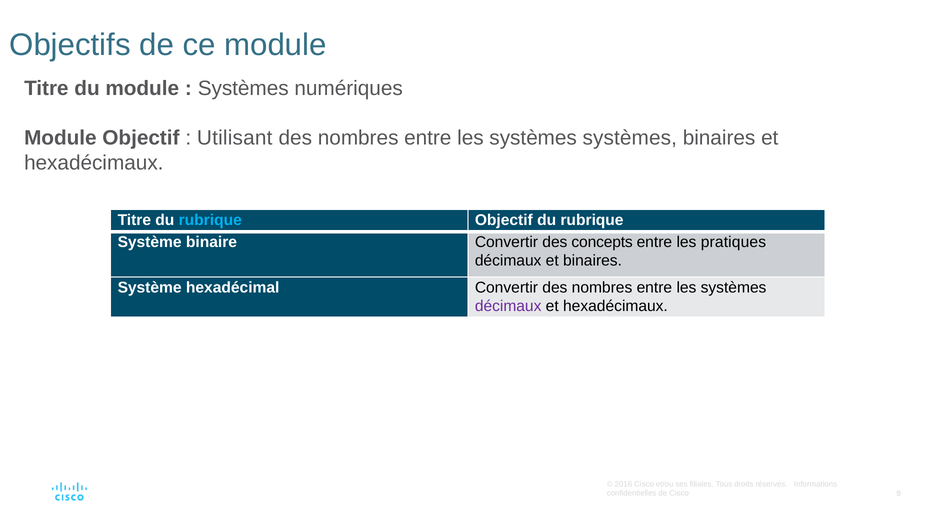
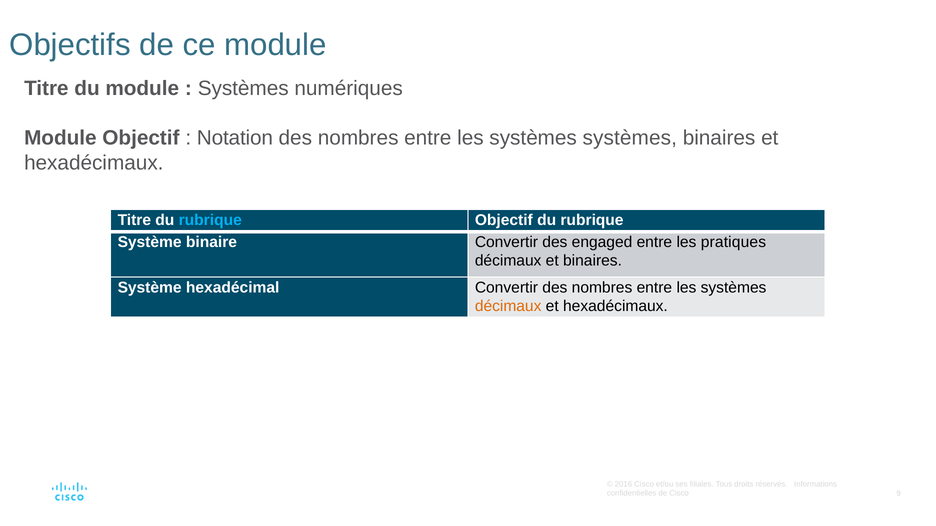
Utilisant: Utilisant -> Notation
concepts: concepts -> engaged
décimaux at (508, 306) colour: purple -> orange
